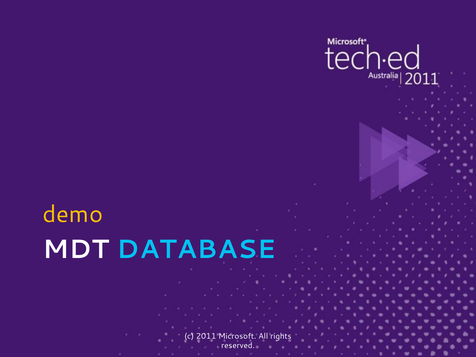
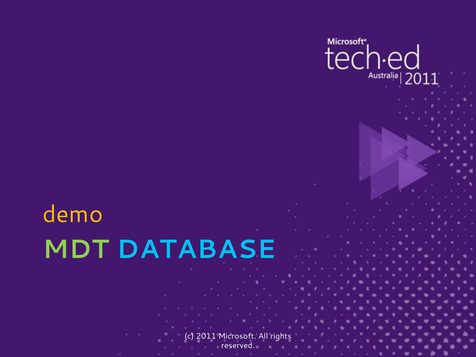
MDT colour: white -> light green
